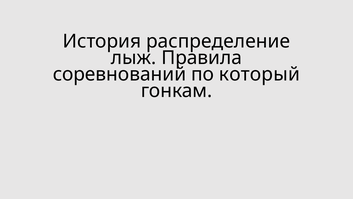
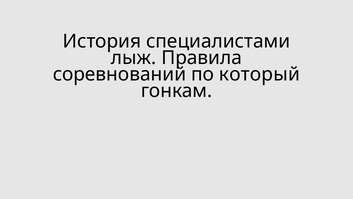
распределение: распределение -> специалистами
